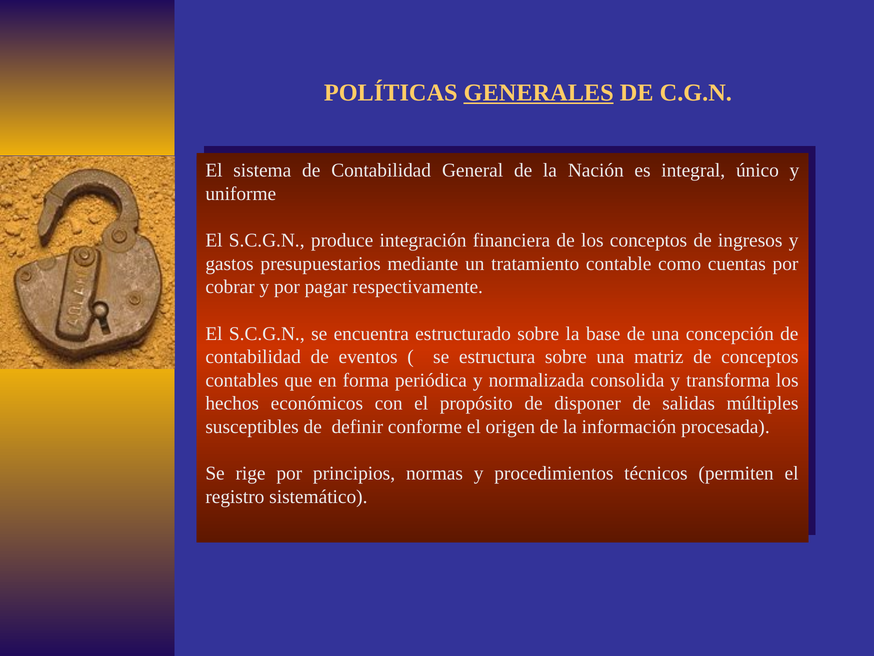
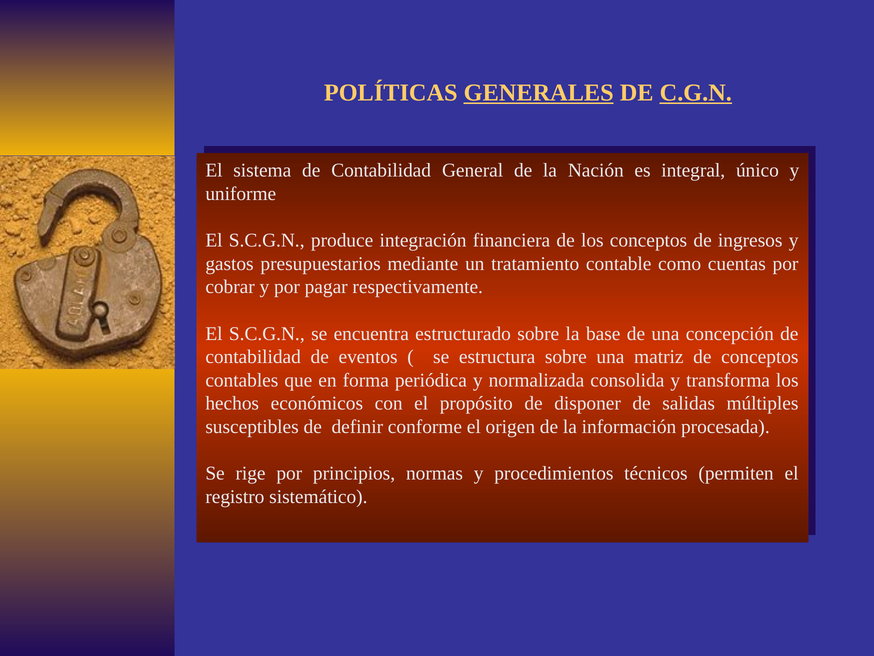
C.G.N underline: none -> present
